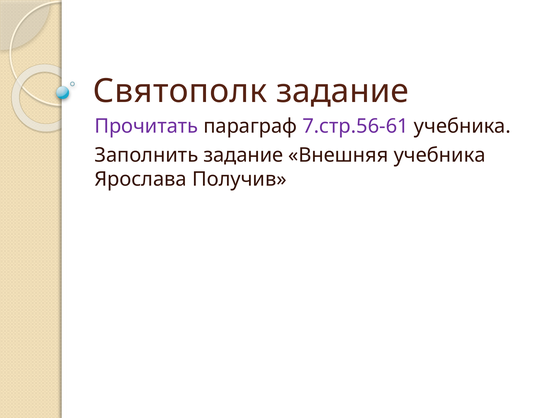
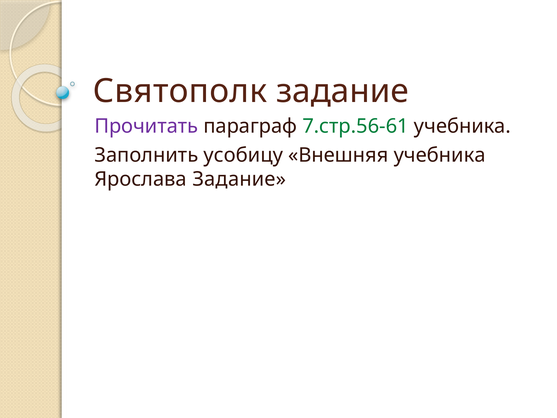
7.стр.56-61 colour: purple -> green
Заполнить задание: задание -> усобицу
Ярослава Получив: Получив -> Задание
